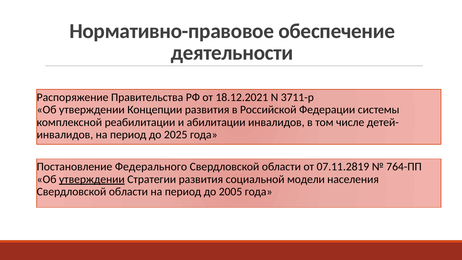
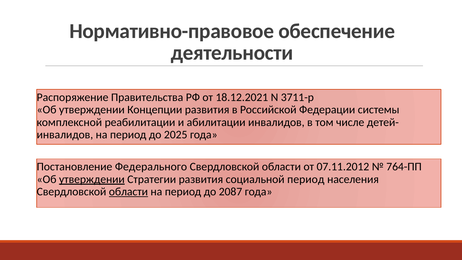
07.11.2819: 07.11.2819 -> 07.11.2012
социальной модели: модели -> период
области at (128, 192) underline: none -> present
2005: 2005 -> 2087
